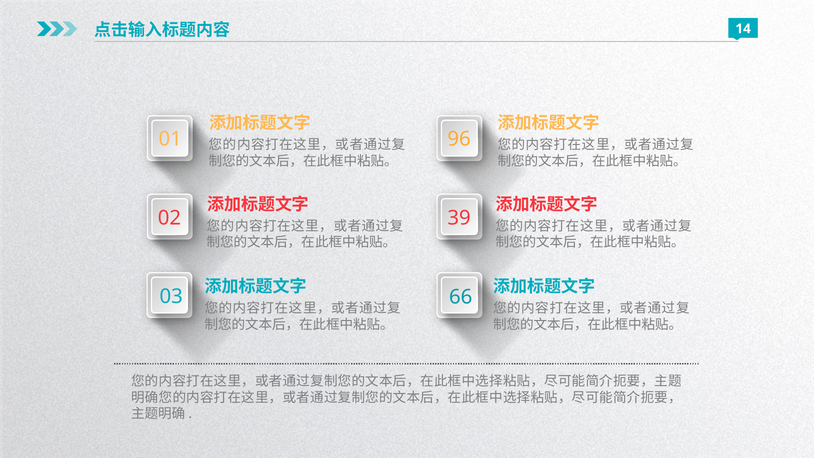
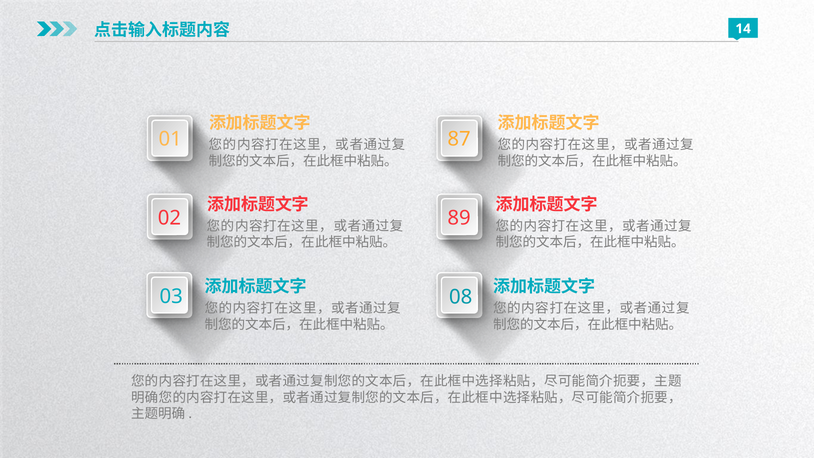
96: 96 -> 87
39: 39 -> 89
66: 66 -> 08
